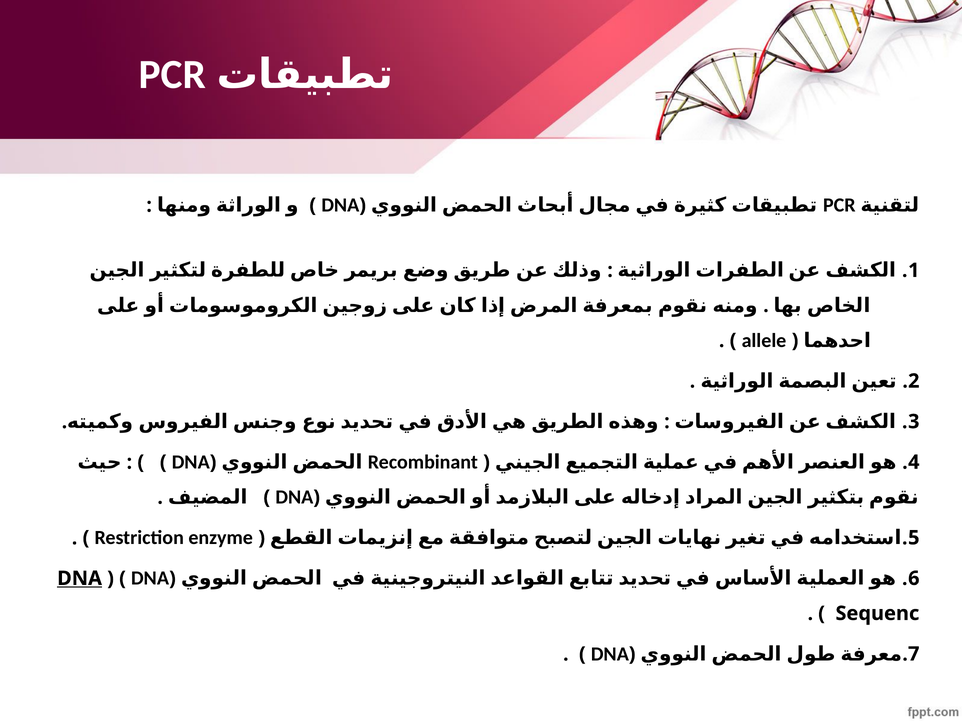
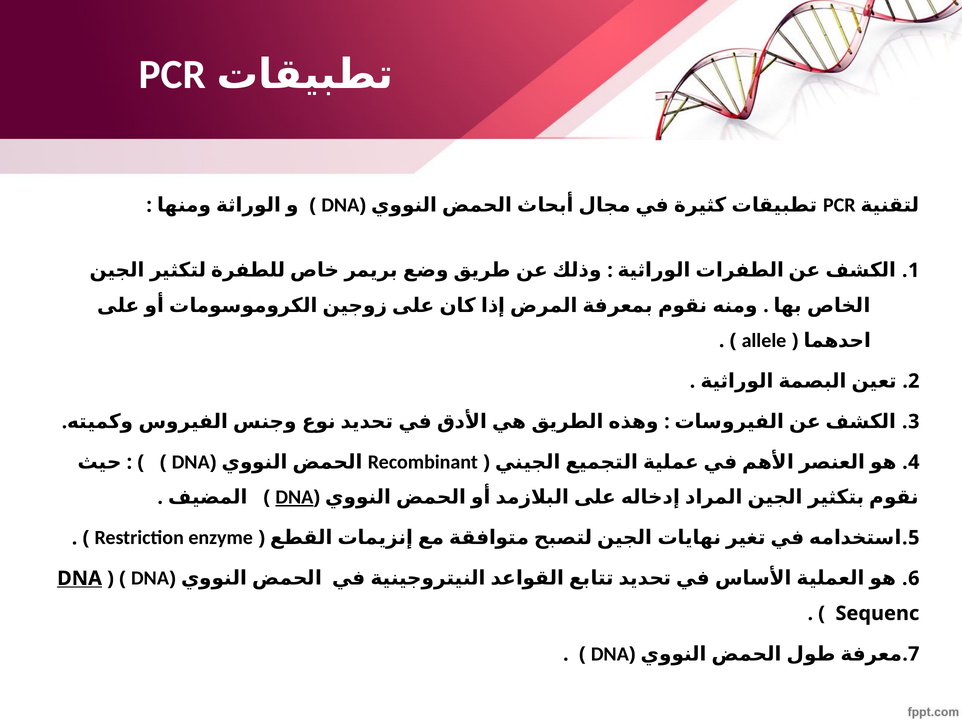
DNA at (294, 498) underline: none -> present
